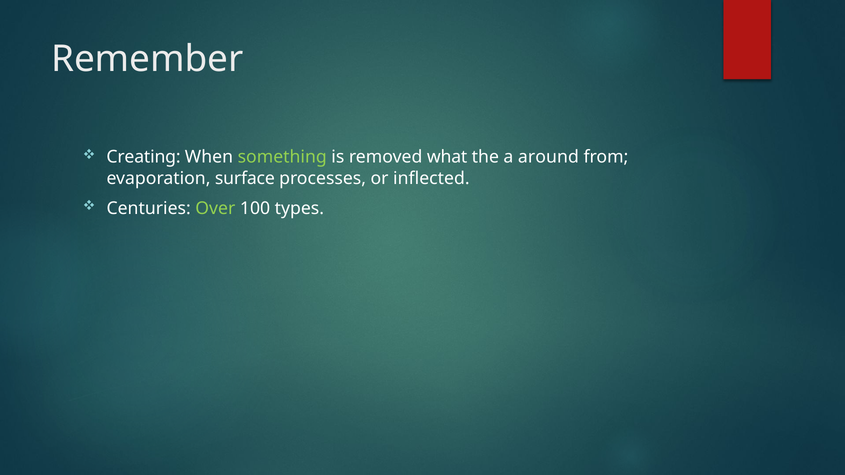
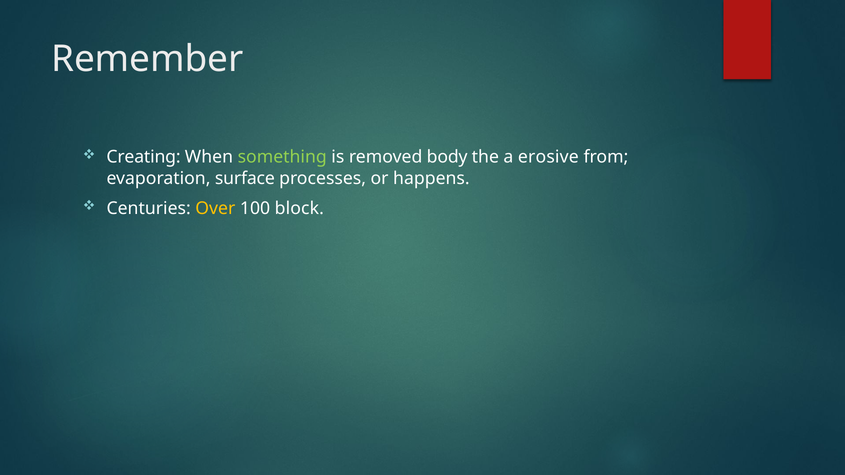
what: what -> body
around: around -> erosive
inflected: inflected -> happens
Over colour: light green -> yellow
types: types -> block
